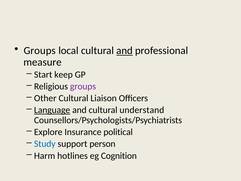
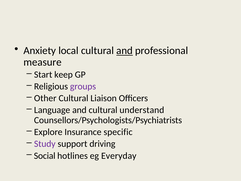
Groups at (40, 51): Groups -> Anxiety
Language underline: present -> none
political: political -> specific
Study colour: blue -> purple
person: person -> driving
Harm: Harm -> Social
Cognition: Cognition -> Everyday
